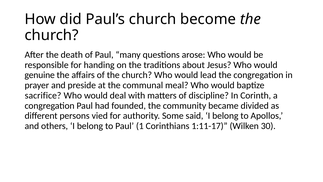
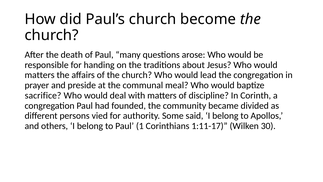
genuine at (40, 75): genuine -> matters
